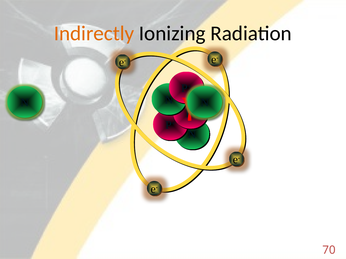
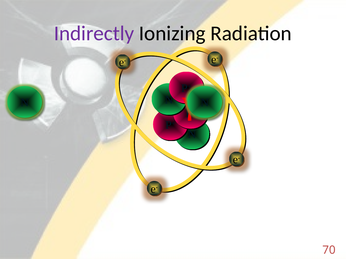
Indirectly colour: orange -> purple
